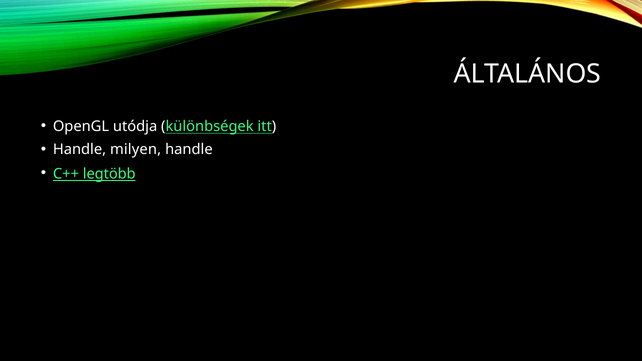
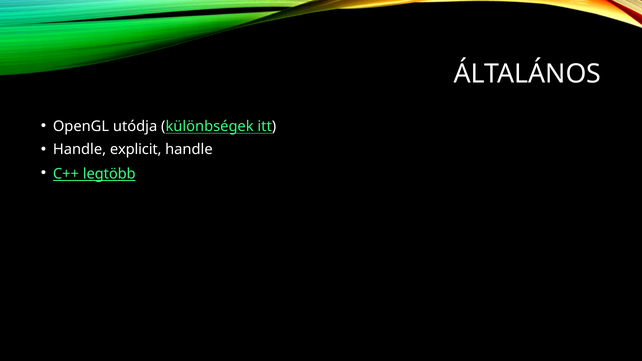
milyen: milyen -> explicit
